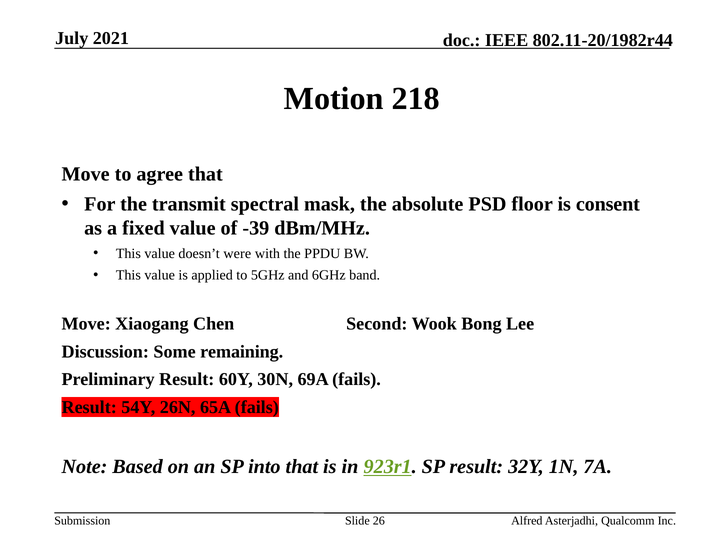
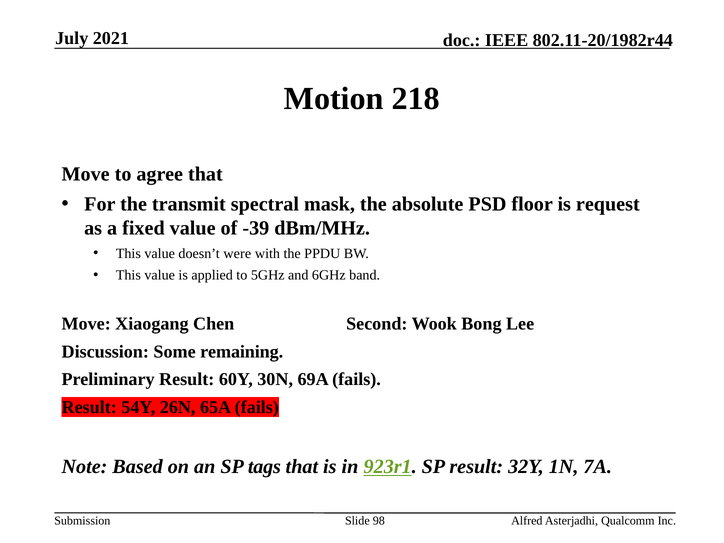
consent: consent -> request
into: into -> tags
26: 26 -> 98
